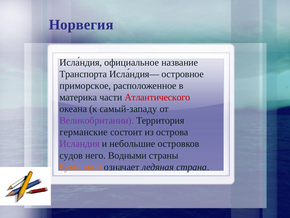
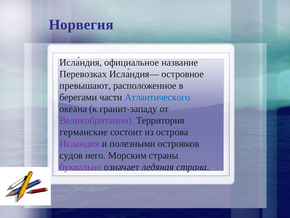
Транспорта: Транспорта -> Перевозках
приморское: приморское -> превышают
материка: материка -> берегами
Атлантического colour: red -> blue
самый-западу: самый-западу -> гранит-западу
небольшие: небольшие -> полезными
Водными: Водными -> Морским
буквально colour: orange -> purple
